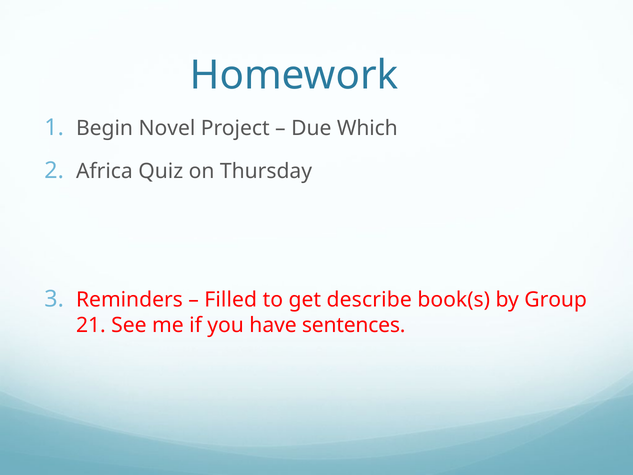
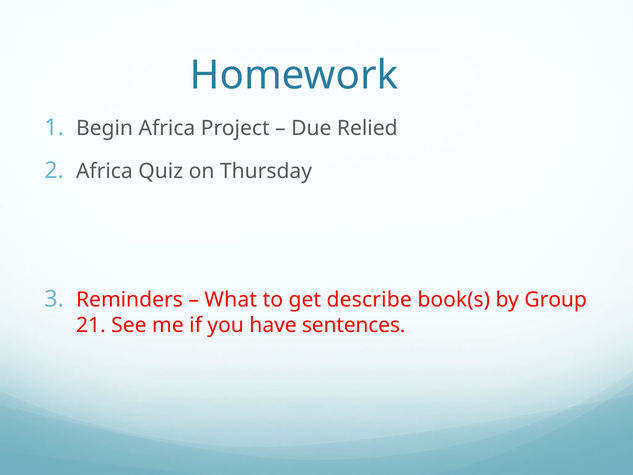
Begin Novel: Novel -> Africa
Which: Which -> Relied
Filled: Filled -> What
